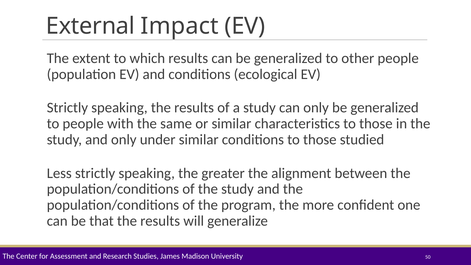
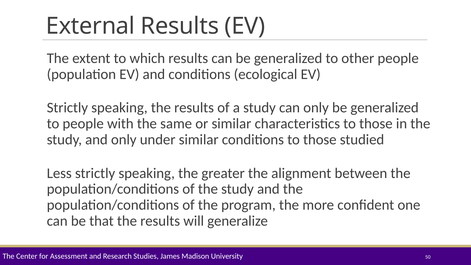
External Impact: Impact -> Results
